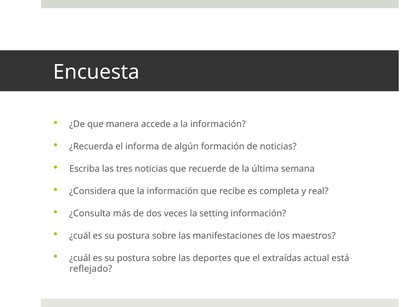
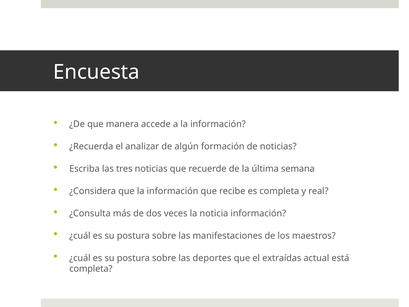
informa: informa -> analizar
setting: setting -> noticia
reflejado at (91, 269): reflejado -> completa
